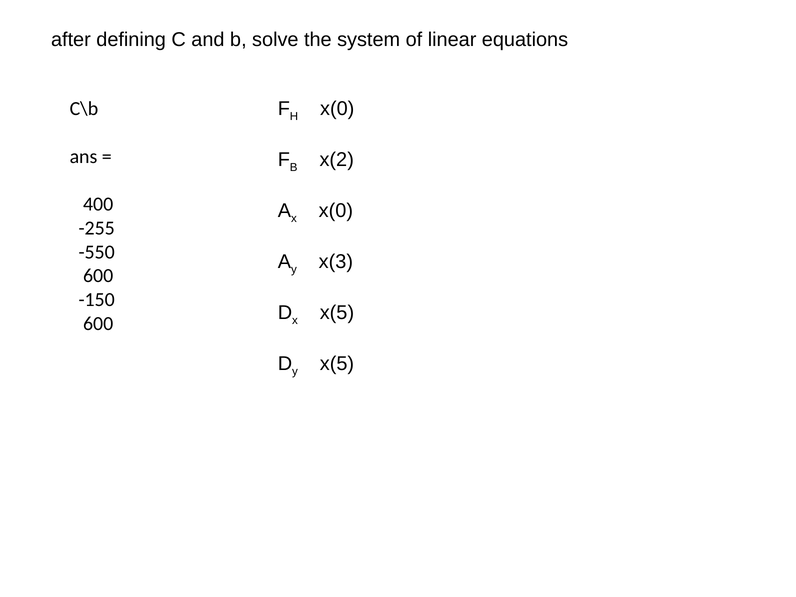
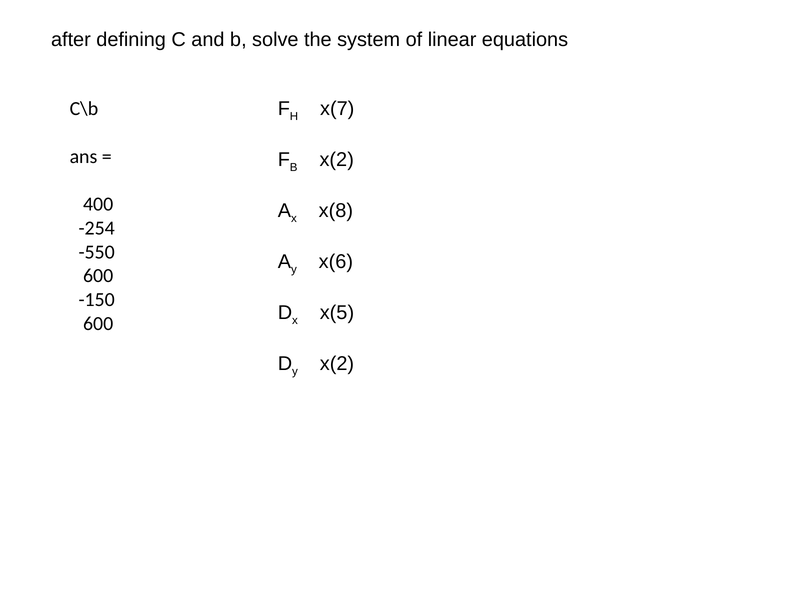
x(0 at (337, 109): x(0 -> x(7
x(0 at (336, 211): x(0 -> x(8
-255: -255 -> -254
x(3: x(3 -> x(6
x(5 at (337, 364): x(5 -> x(2
